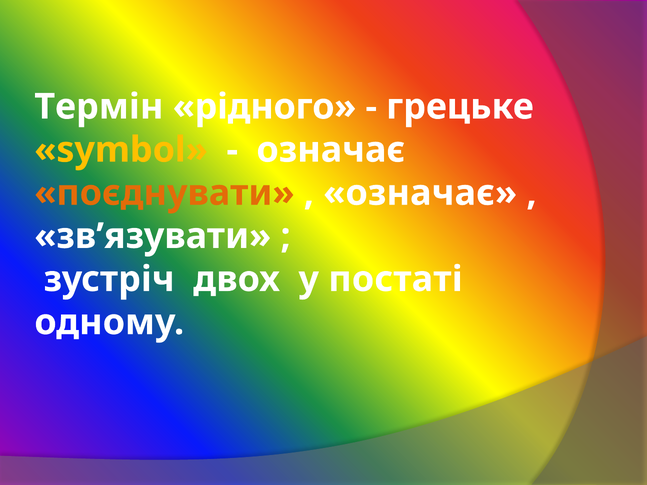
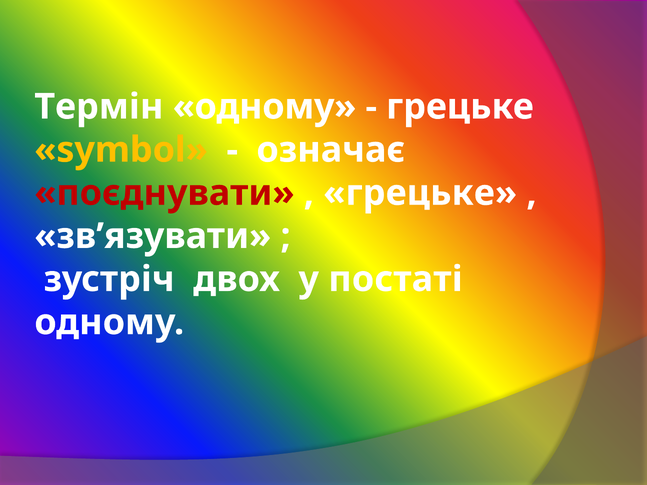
Термін рідного: рідного -> одному
поєднувати colour: orange -> red
означає at (420, 193): означає -> грецьке
